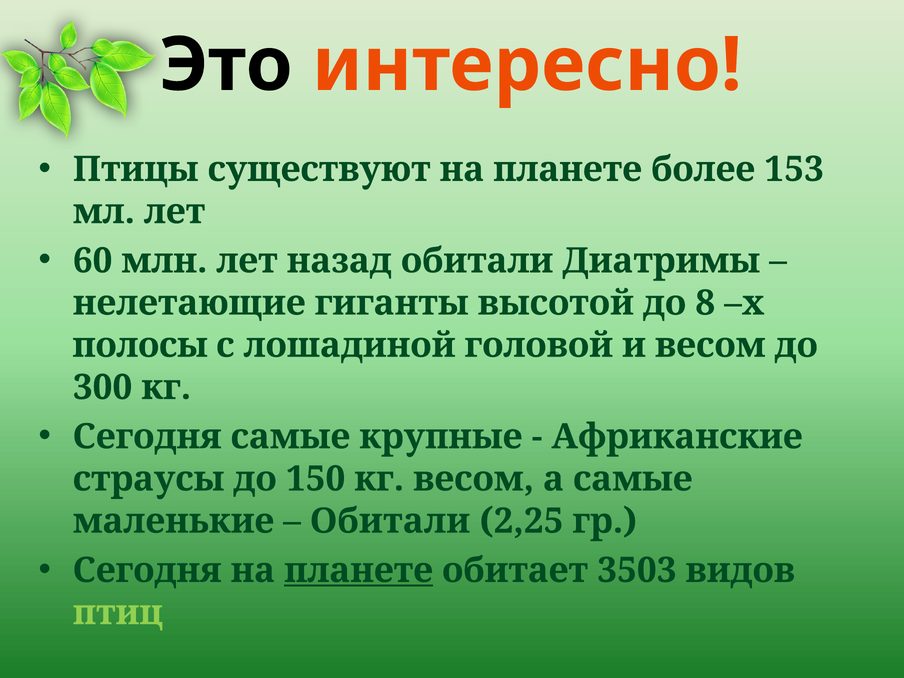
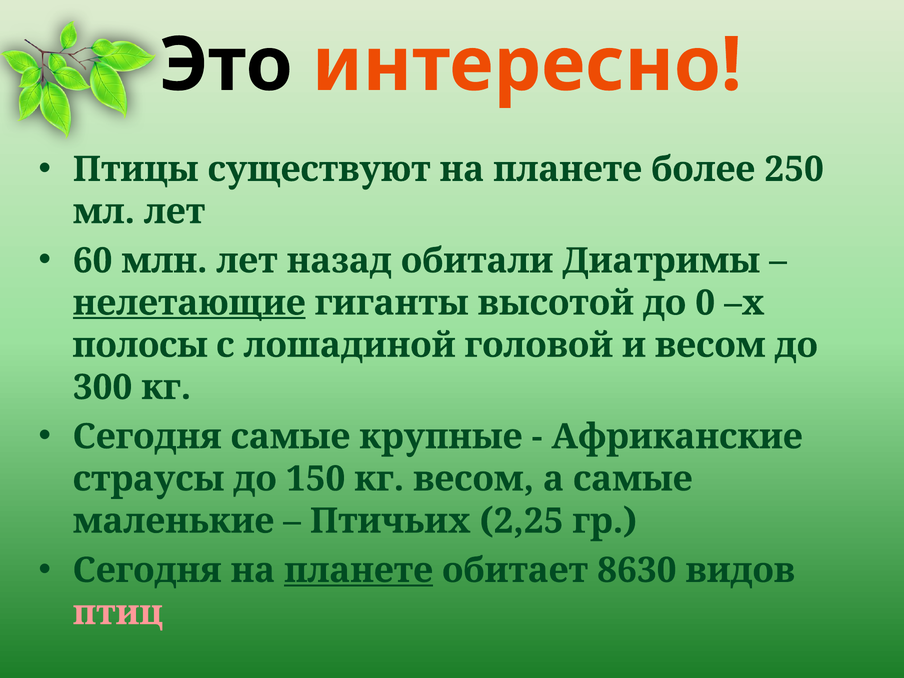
153: 153 -> 250
нелетающие underline: none -> present
8: 8 -> 0
Обитали at (390, 521): Обитали -> Птичьих
3503: 3503 -> 8630
птиц colour: light green -> pink
